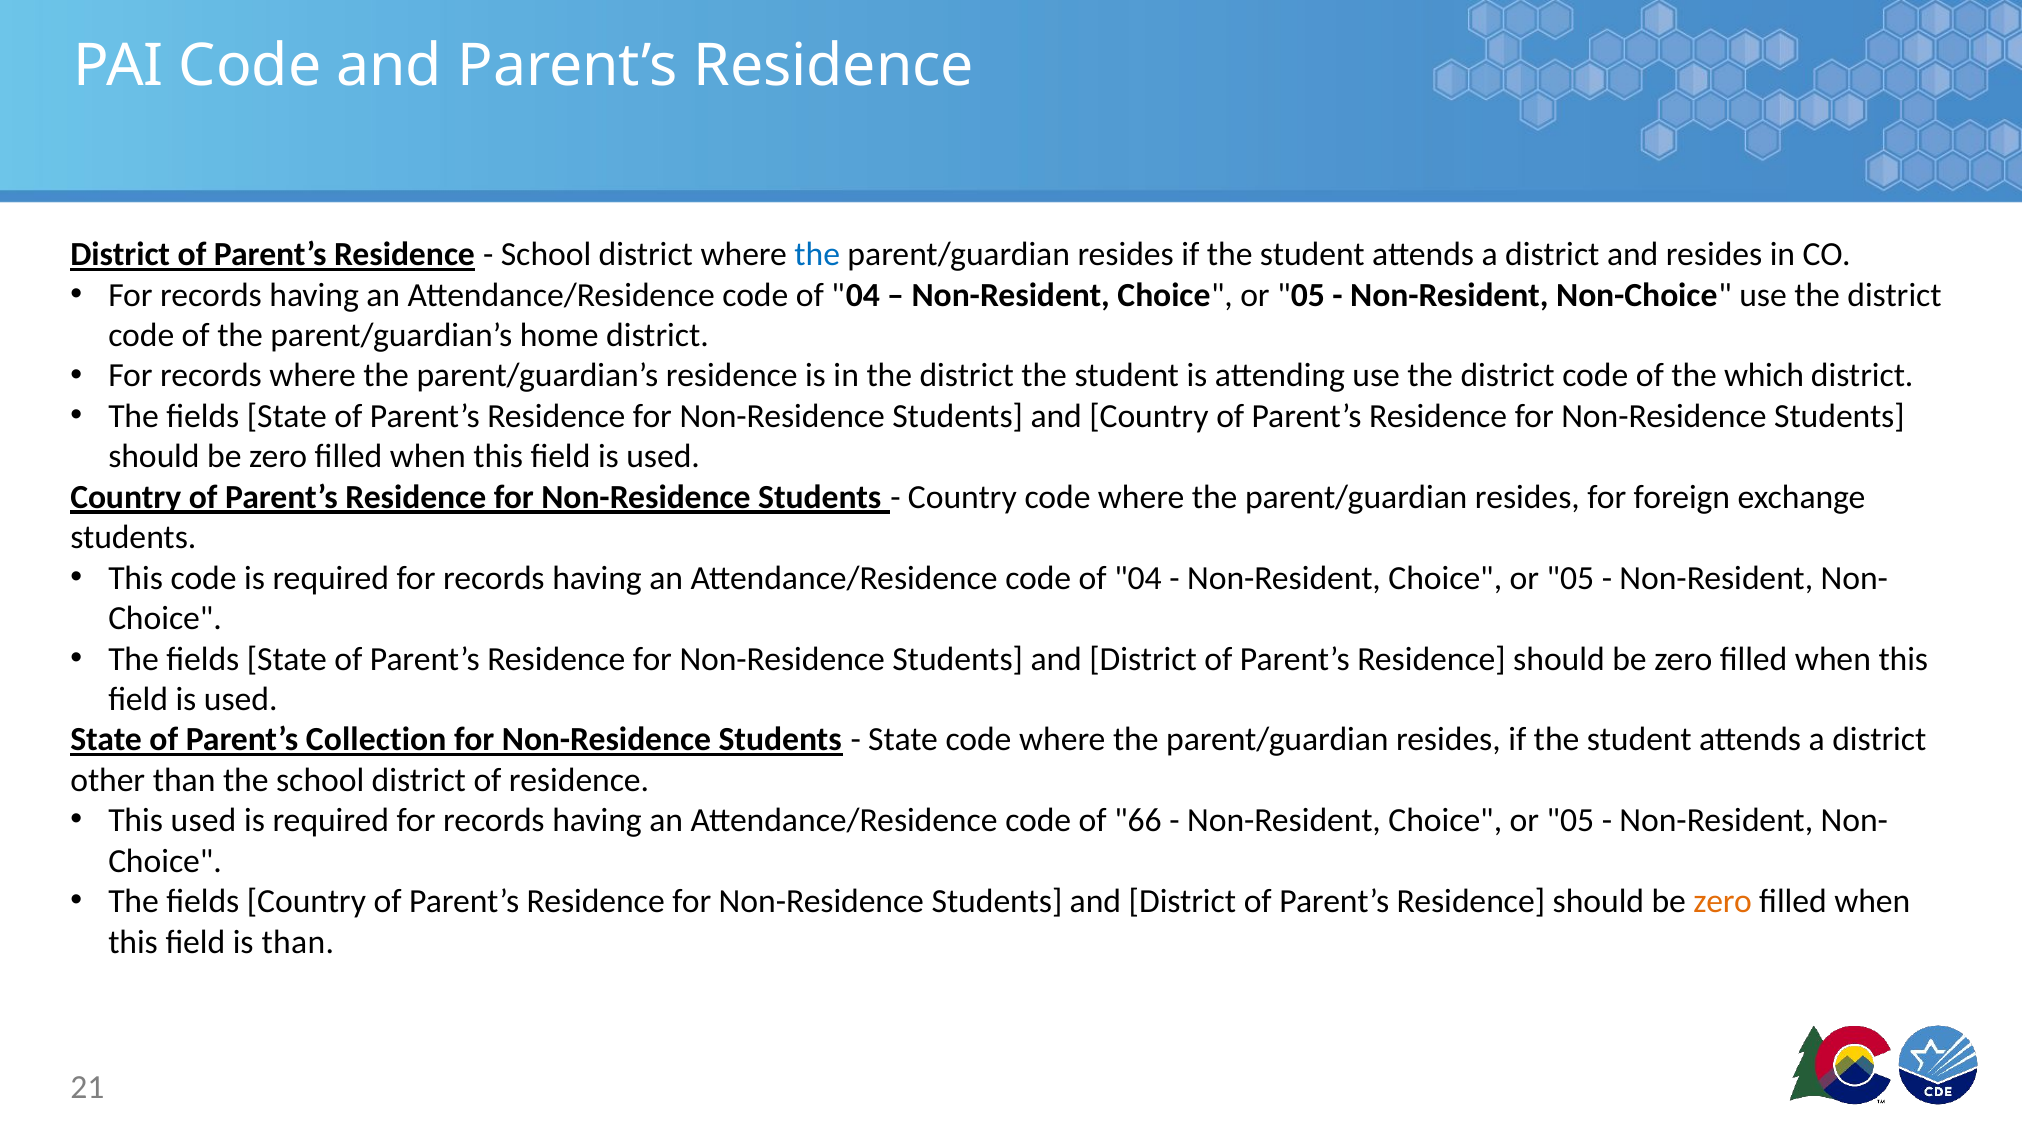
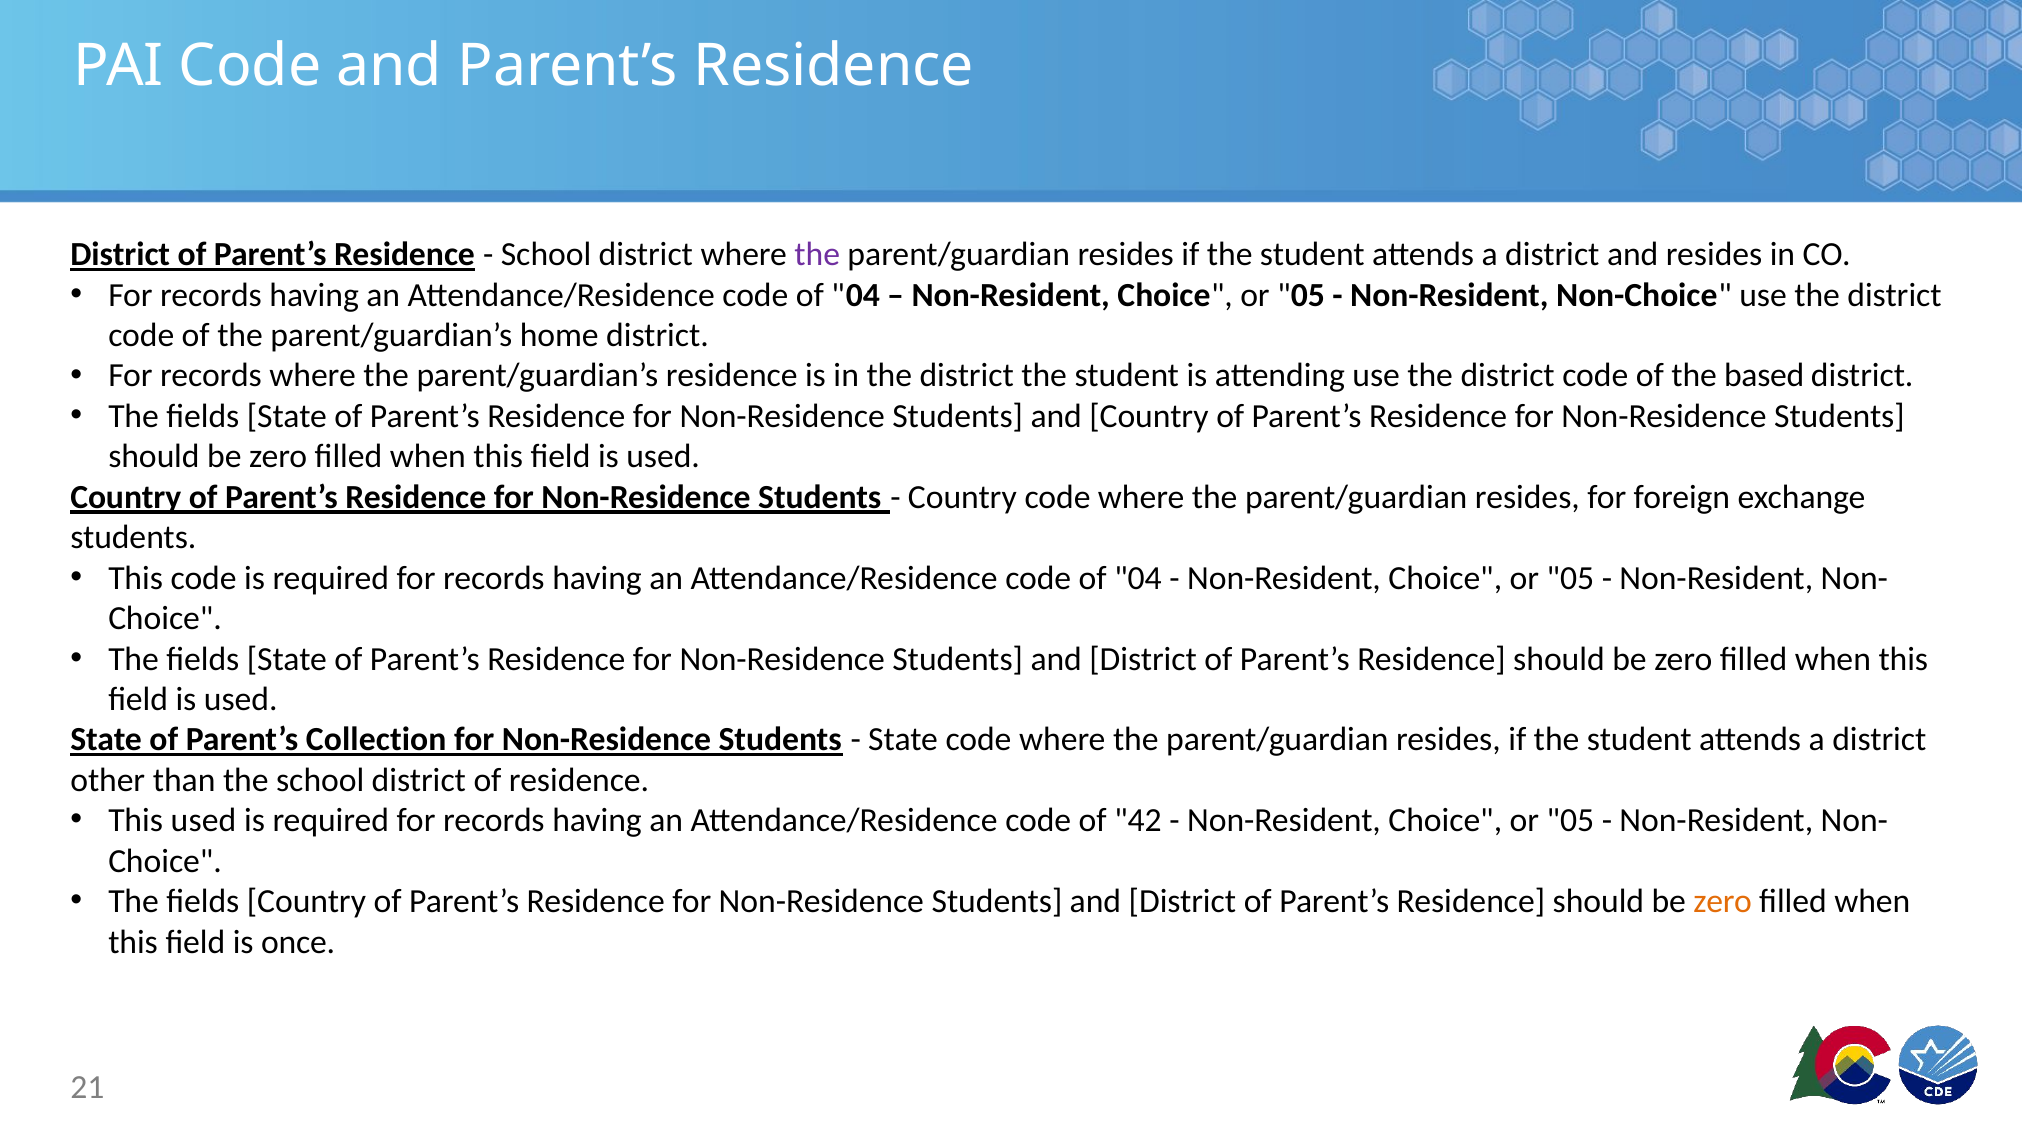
the at (817, 254) colour: blue -> purple
which: which -> based
66: 66 -> 42
is than: than -> once
